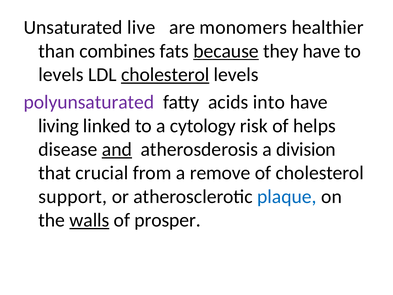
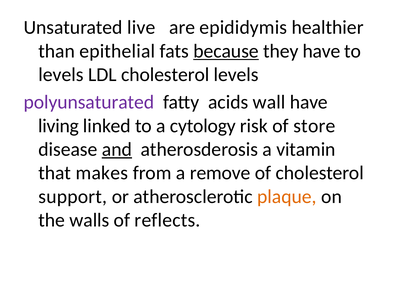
monomers: monomers -> epididymis
combines: combines -> epithelial
cholesterol at (165, 75) underline: present -> none
into: into -> wall
helps: helps -> store
division: division -> vitamin
crucial: crucial -> makes
plaque colour: blue -> orange
walls underline: present -> none
prosper: prosper -> reflects
